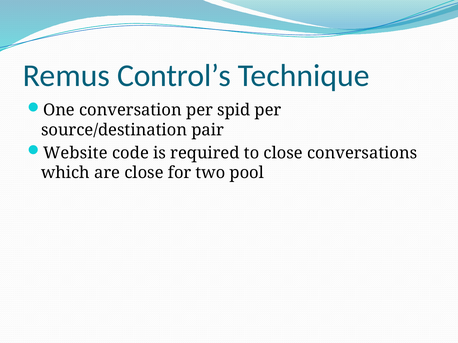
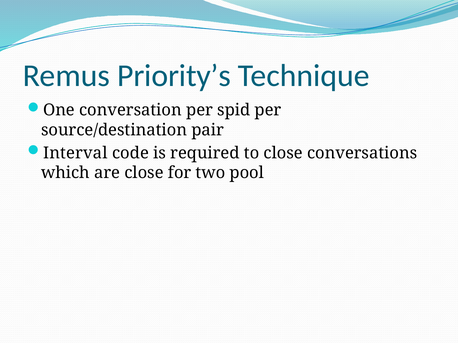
Control’s: Control’s -> Priority’s
Website: Website -> Interval
